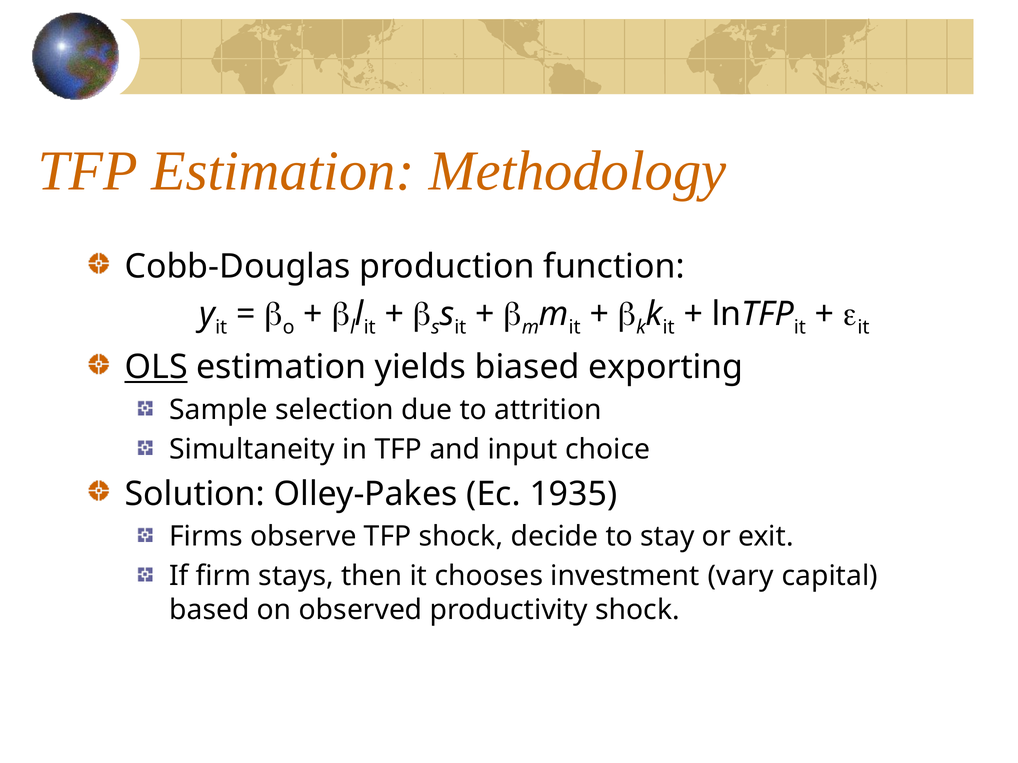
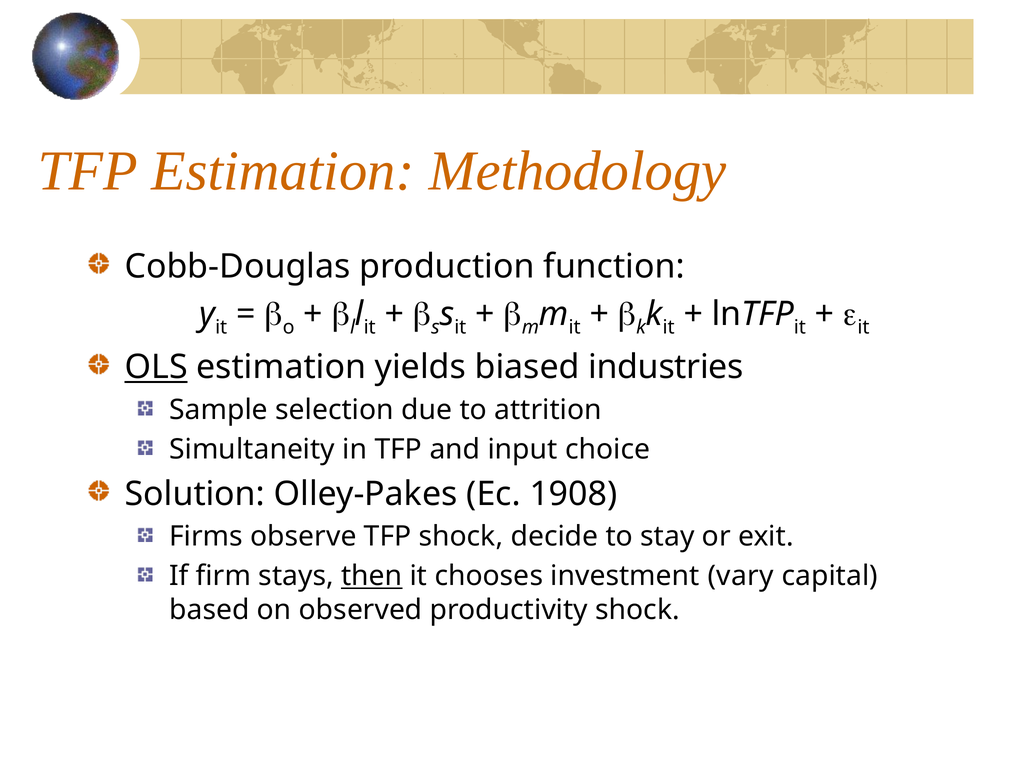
exporting: exporting -> industries
1935: 1935 -> 1908
then underline: none -> present
